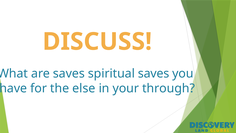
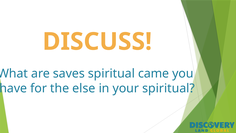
spiritual saves: saves -> came
your through: through -> spiritual
